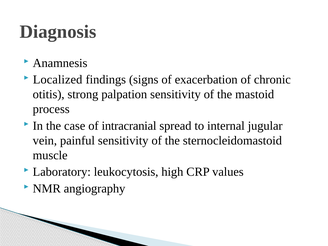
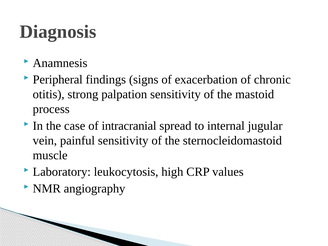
Localized: Localized -> Peripheral
